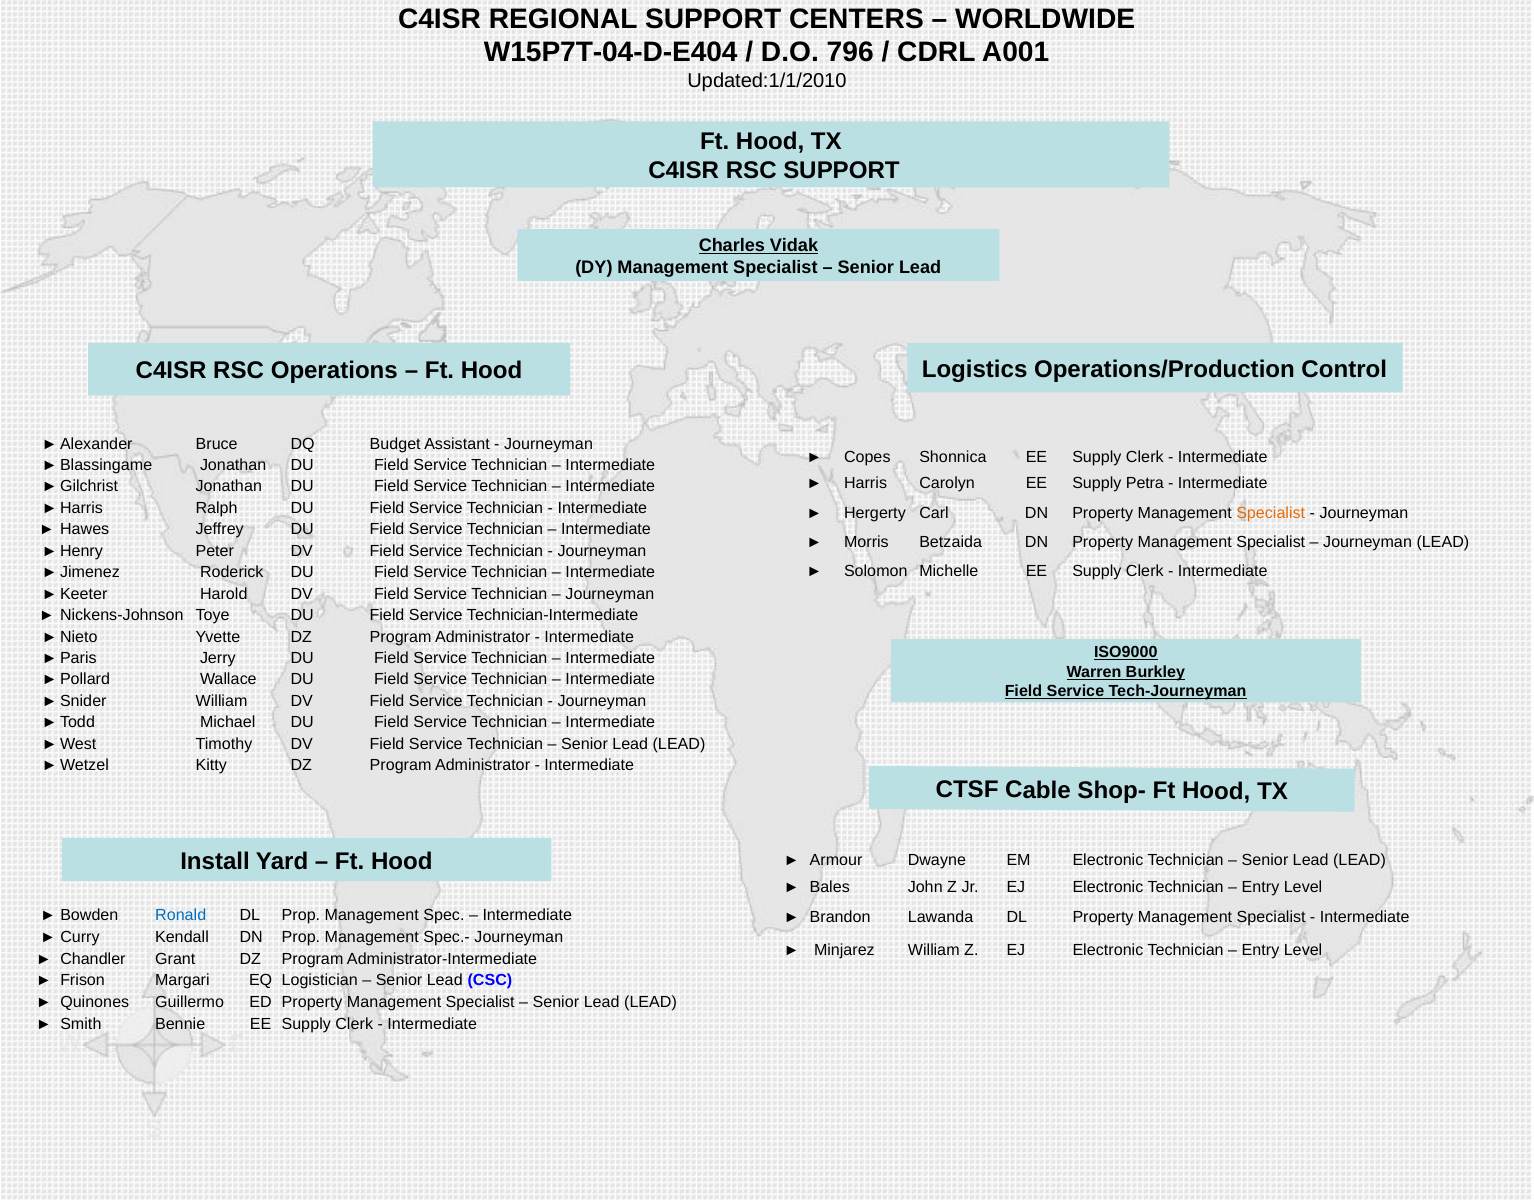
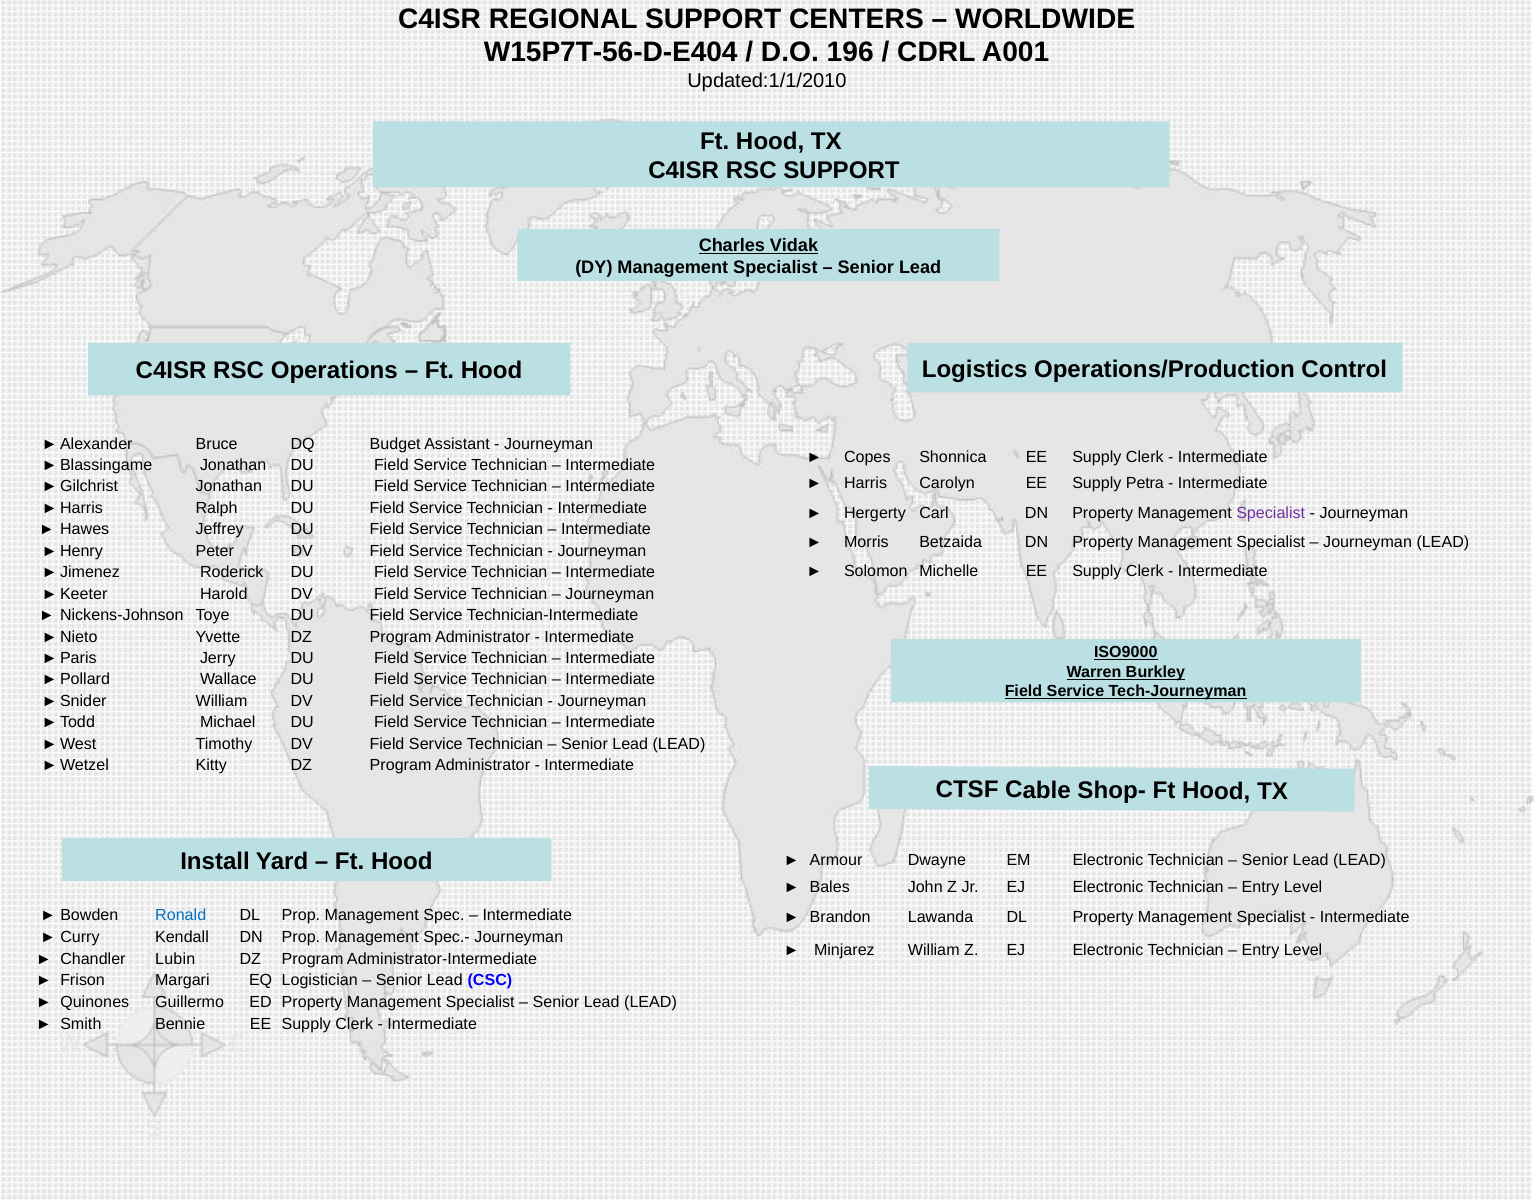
W15P7T-04-D-E404: W15P7T-04-D-E404 -> W15P7T-56-D-E404
796: 796 -> 196
Specialist at (1271, 513) colour: orange -> purple
Grant: Grant -> Lubin
